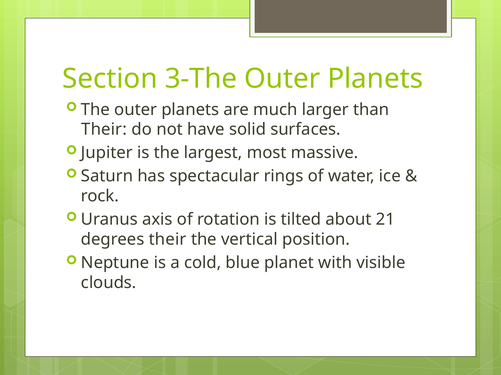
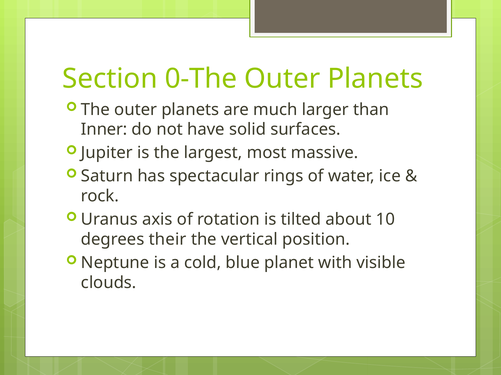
3-The: 3-The -> 0-The
Their at (104, 130): Their -> Inner
21: 21 -> 10
